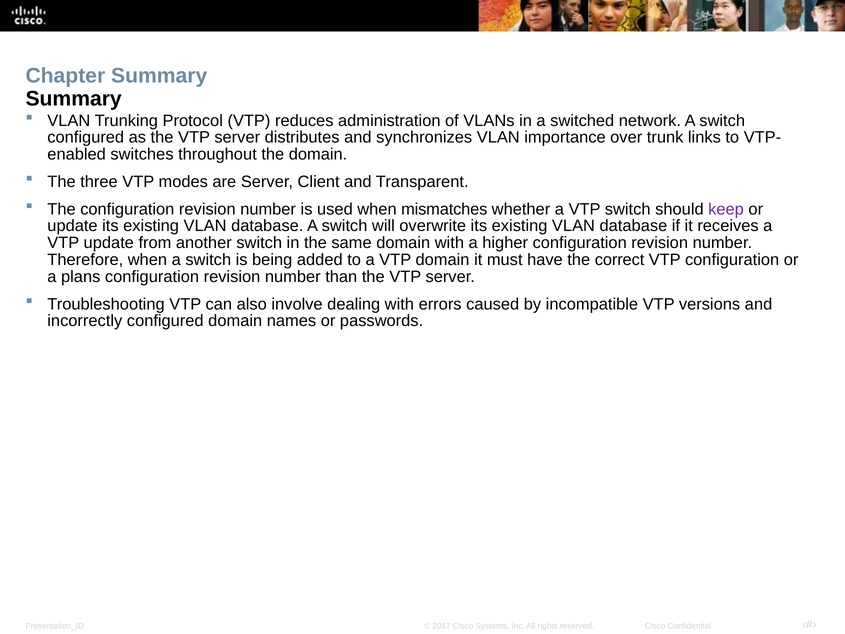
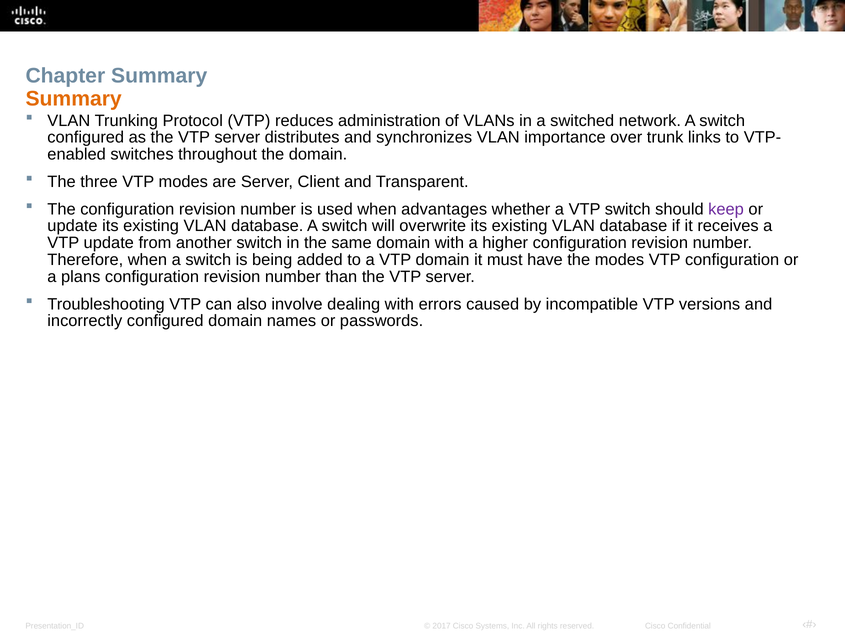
Summary at (74, 99) colour: black -> orange
mismatches: mismatches -> advantages
the correct: correct -> modes
